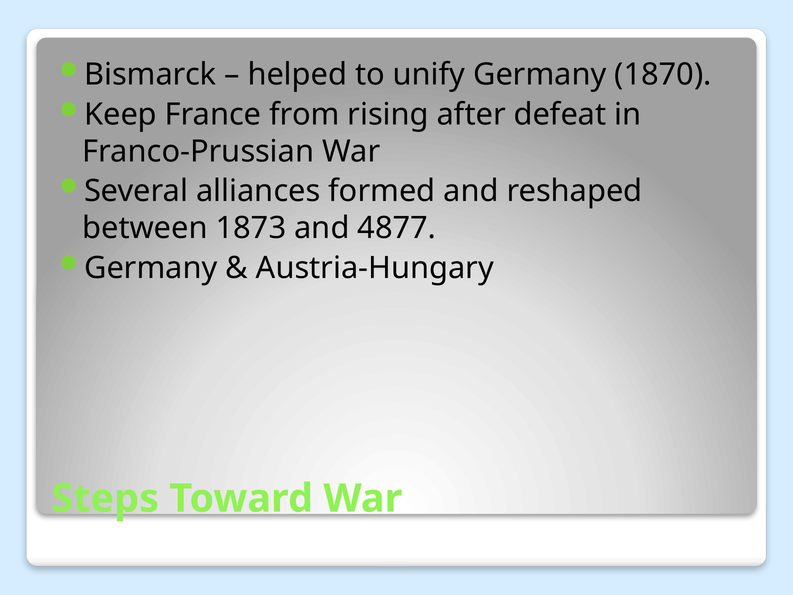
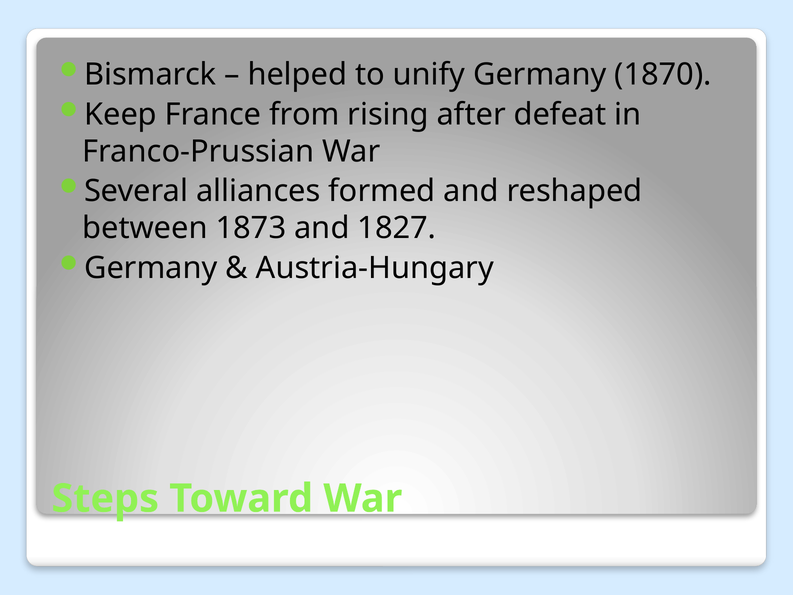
4877: 4877 -> 1827
